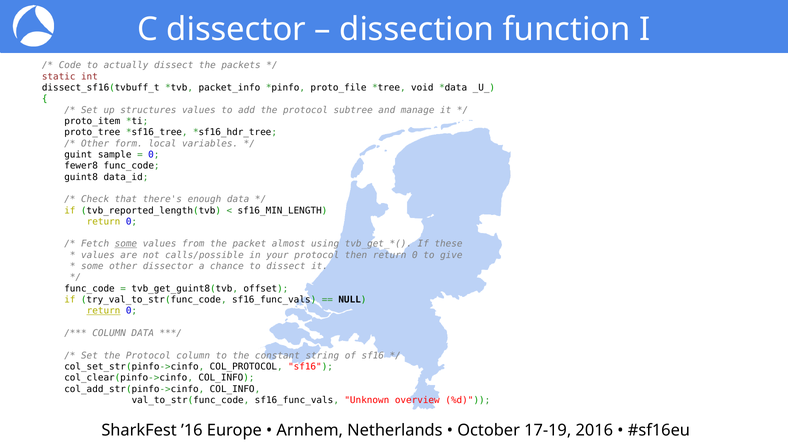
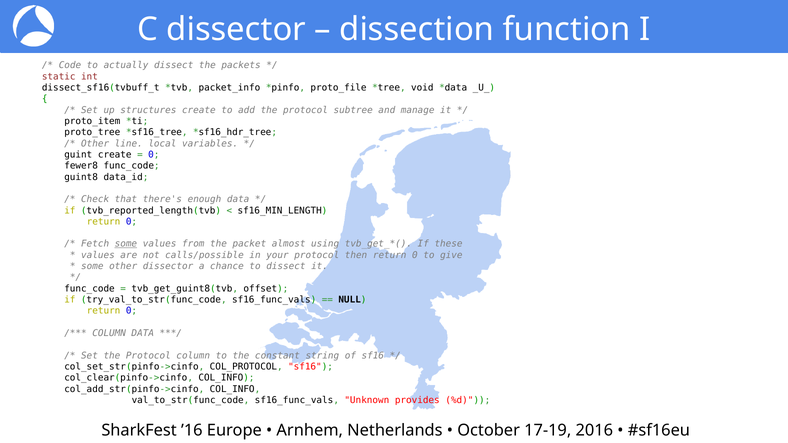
structures values: values -> create
form: form -> line
guint sample: sample -> create
return at (104, 311) underline: present -> none
overview: overview -> provides
